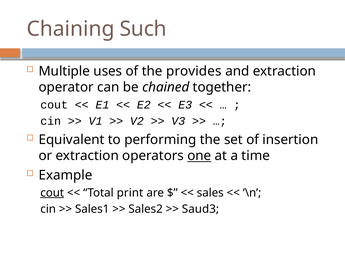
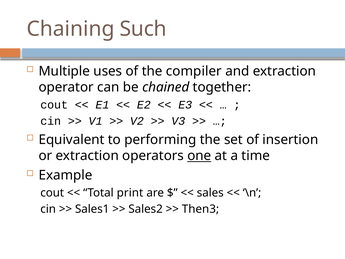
provides: provides -> compiler
cout at (52, 193) underline: present -> none
Saud3: Saud3 -> Then3
